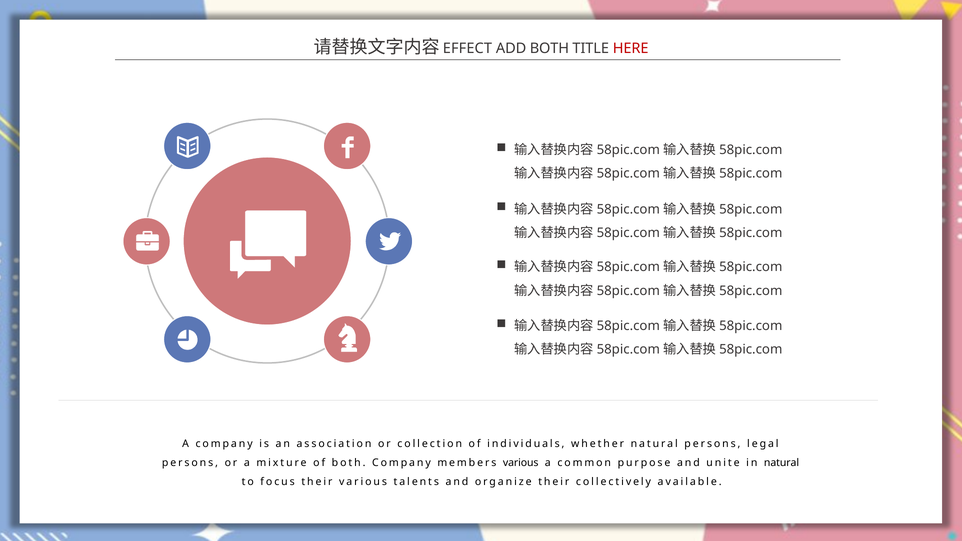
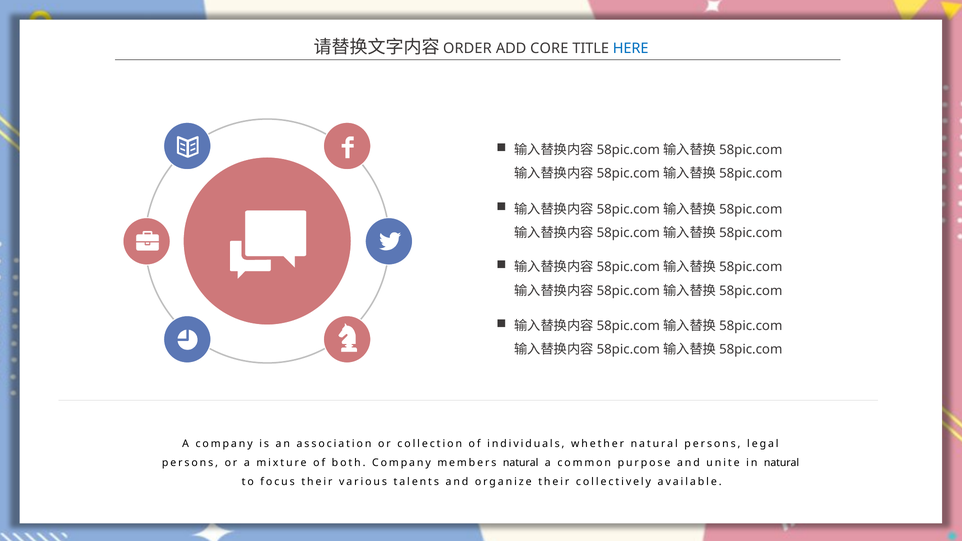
EFFECT: EFFECT -> ORDER
ADD BOTH: BOTH -> CORE
HERE colour: red -> blue
members various: various -> natural
